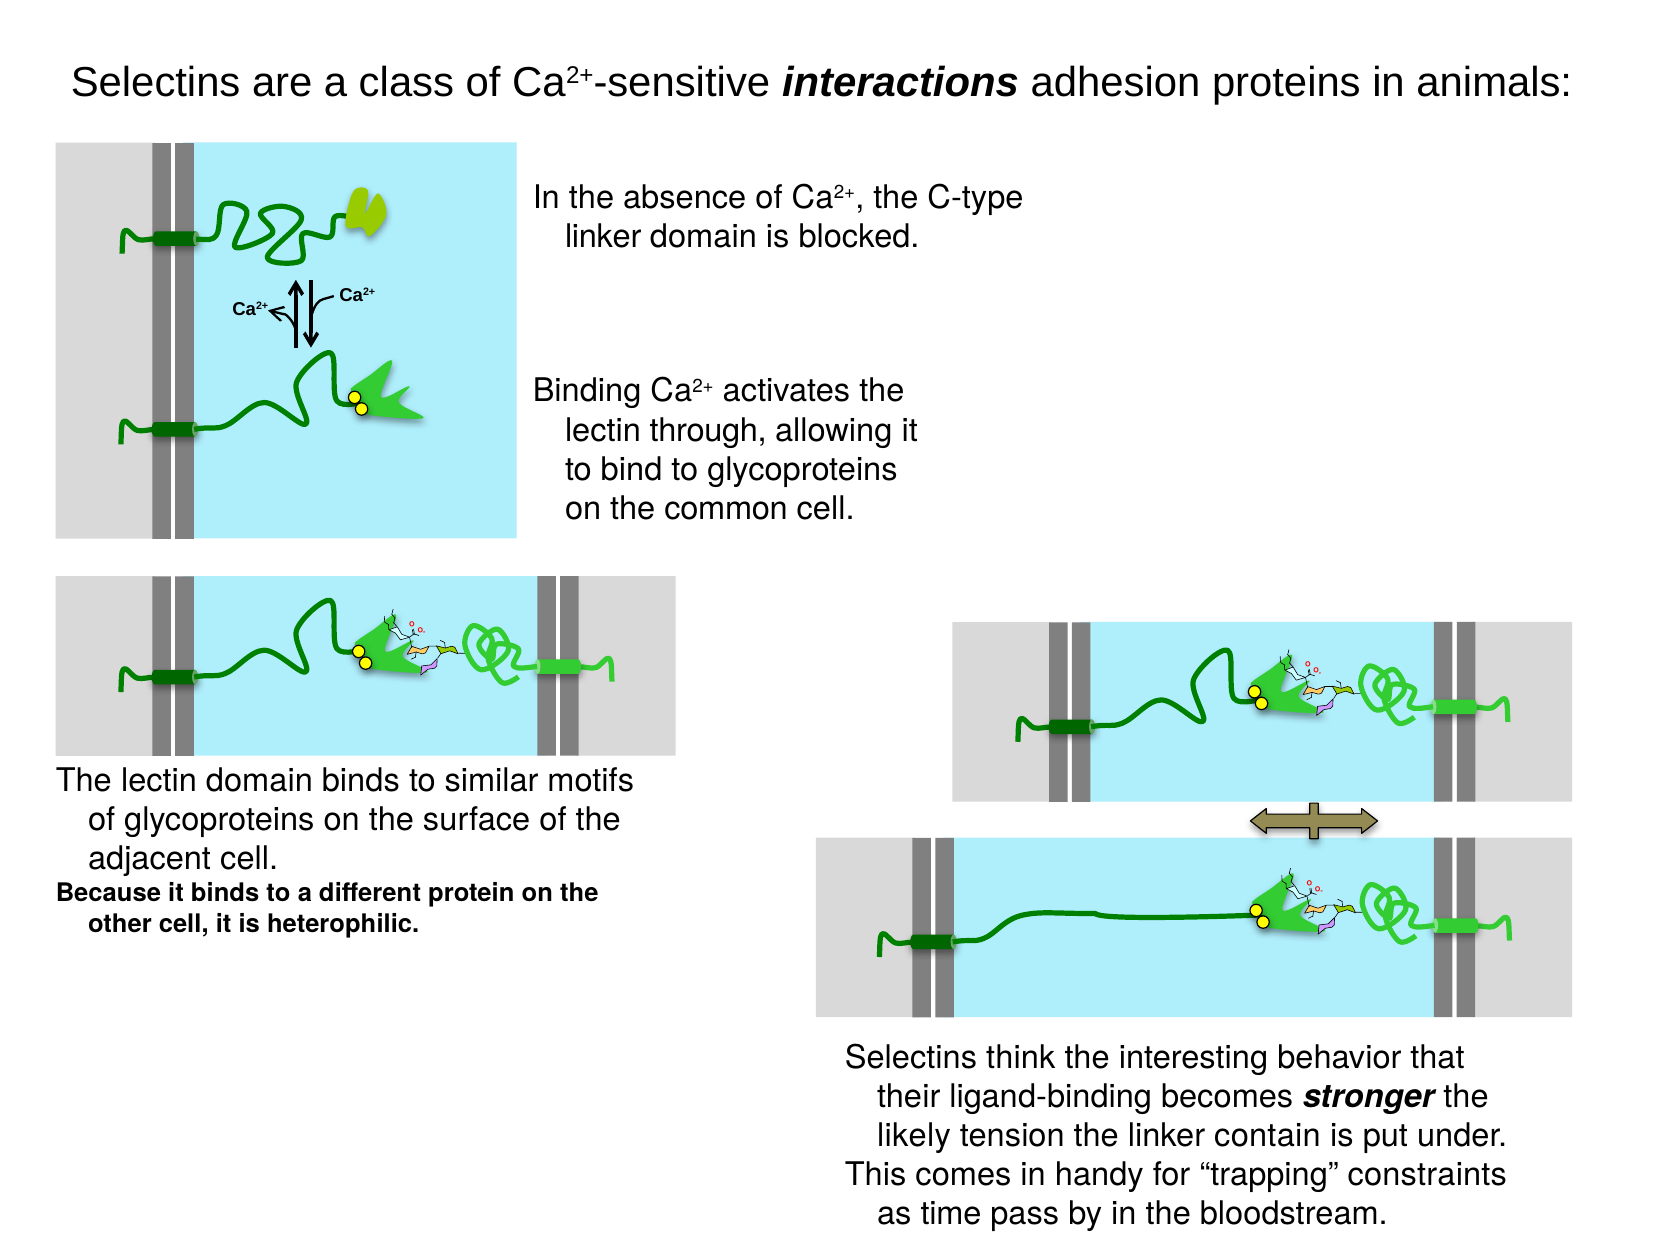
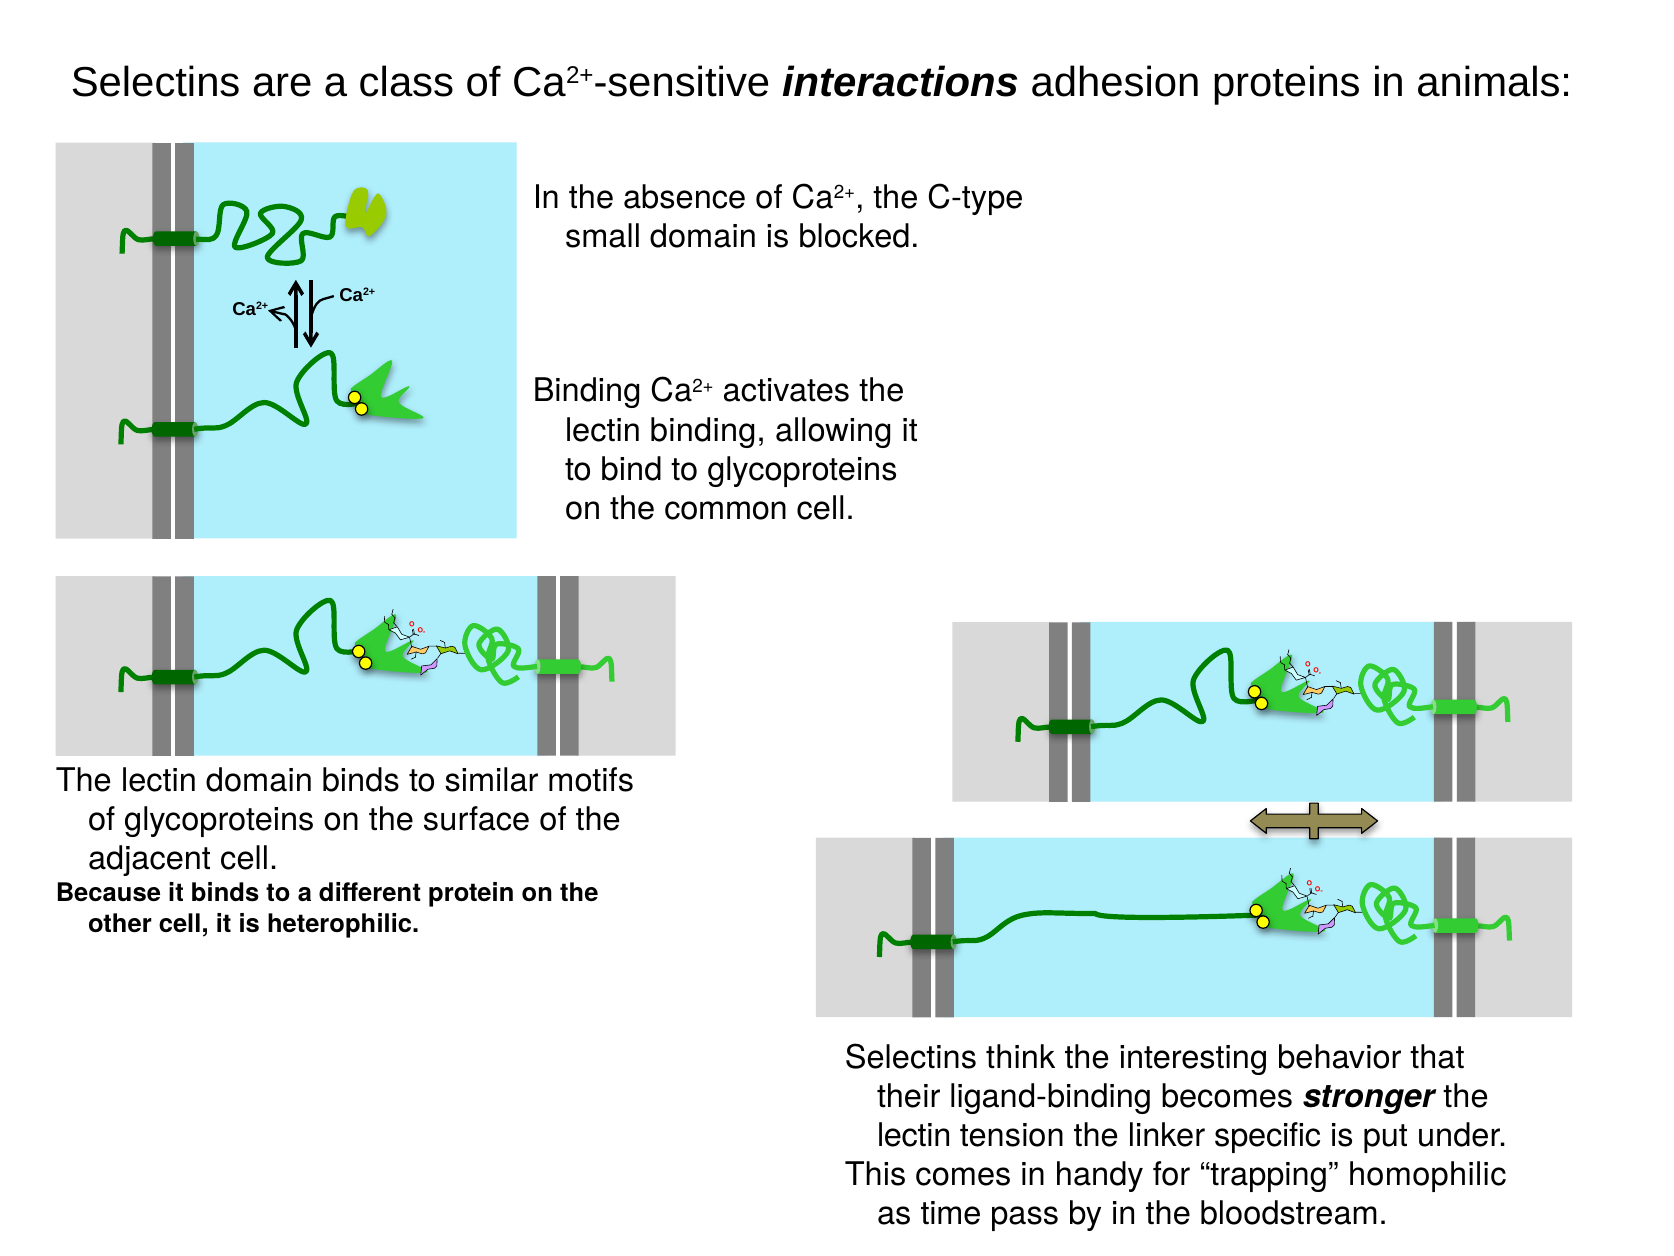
linker at (603, 236): linker -> small
lectin through: through -> binding
likely at (914, 1135): likely -> lectin
contain: contain -> specific
constraints: constraints -> homophilic
